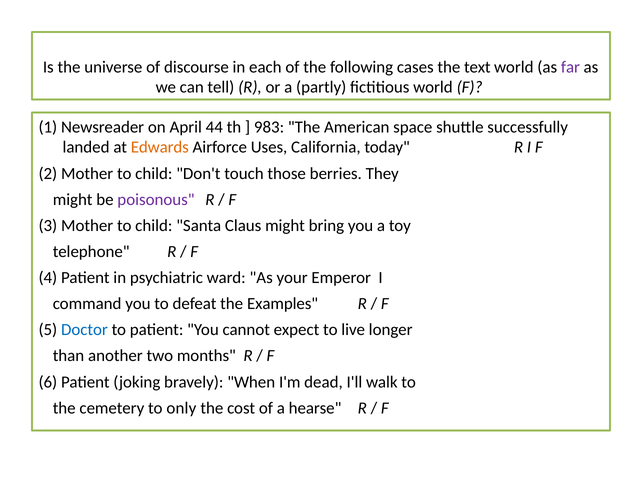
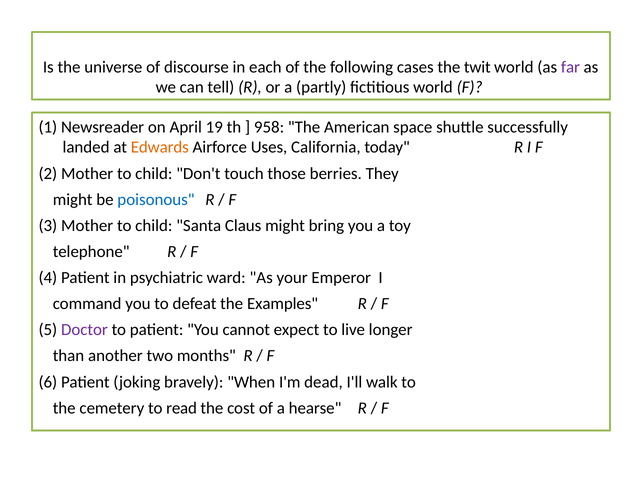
text: text -> twit
44: 44 -> 19
983: 983 -> 958
poisonous colour: purple -> blue
Doctor colour: blue -> purple
only: only -> read
